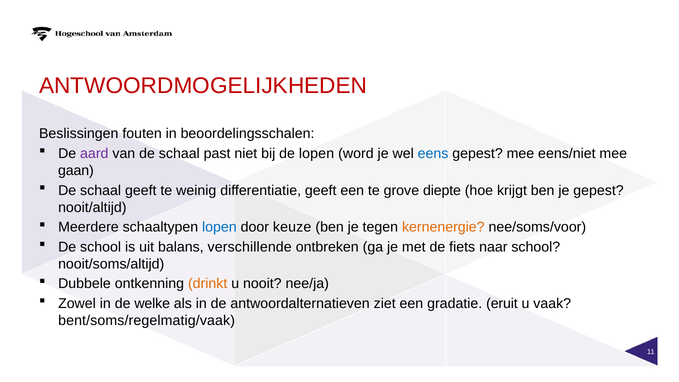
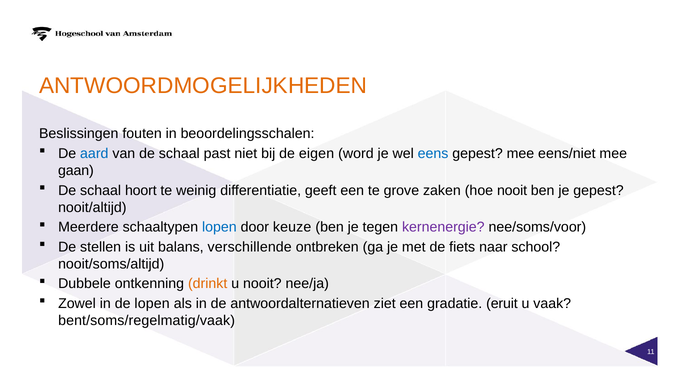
ANTWOORDMOGELIJKHEDEN colour: red -> orange
aard colour: purple -> blue
de lopen: lopen -> eigen
schaal geeft: geeft -> hoort
diepte: diepte -> zaken
hoe krijgt: krijgt -> nooit
kernenergie colour: orange -> purple
De school: school -> stellen
de welke: welke -> lopen
